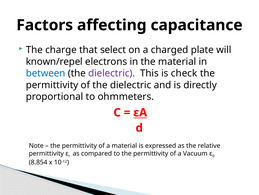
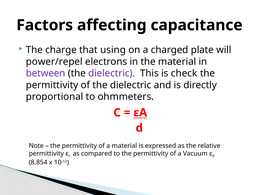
select: select -> using
known/repel: known/repel -> power/repel
between colour: blue -> purple
